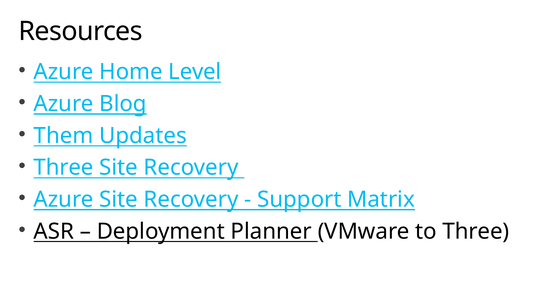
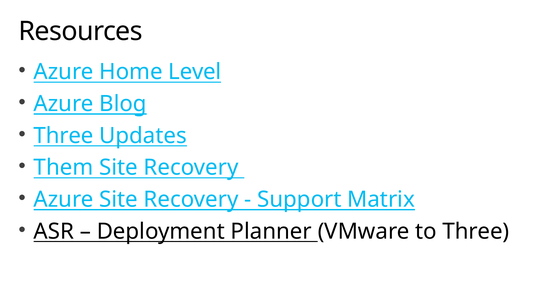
Them at (64, 136): Them -> Three
Three at (64, 167): Three -> Them
